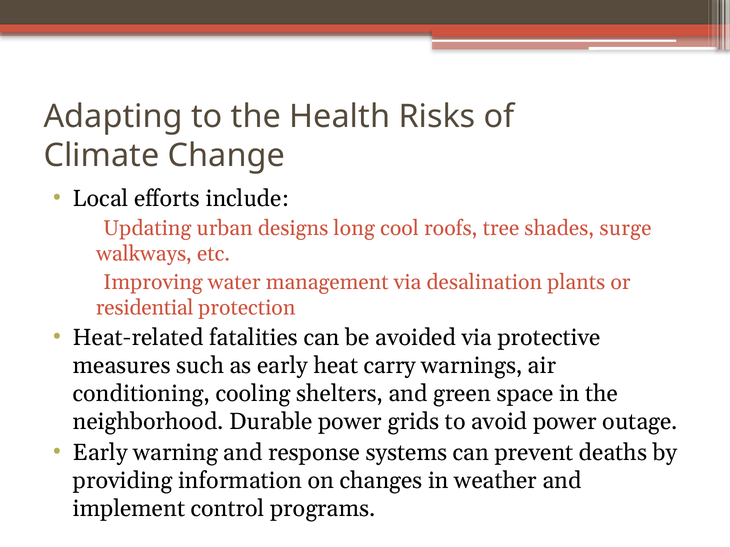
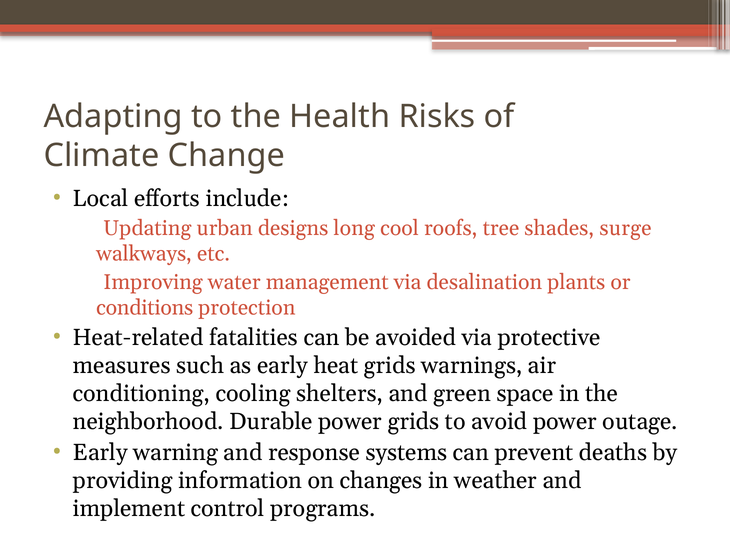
residential: residential -> conditions
heat carry: carry -> grids
